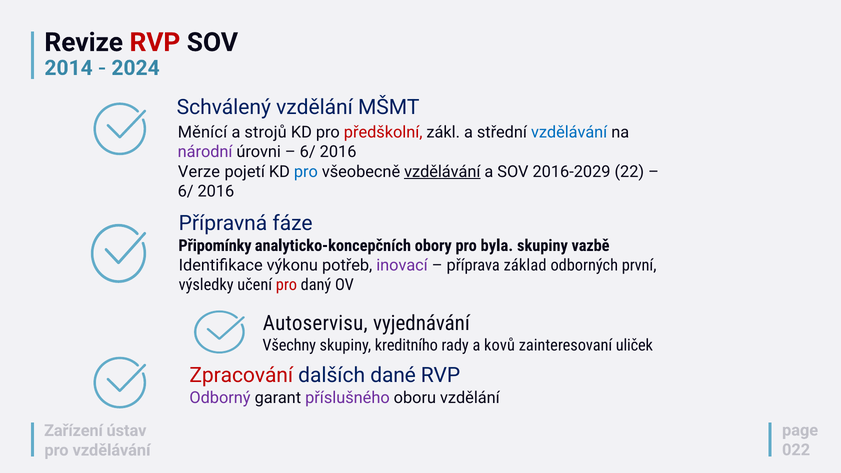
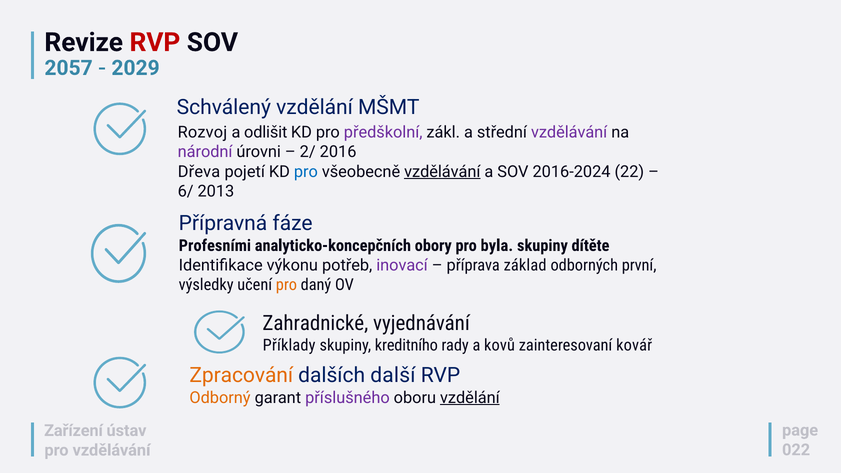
2014: 2014 -> 2057
2024: 2024 -> 2029
Měnící: Měnící -> Rozvoj
strojů: strojů -> odlišit
předškolní colour: red -> purple
vzdělávání at (569, 132) colour: blue -> purple
6/ at (308, 152): 6/ -> 2/
Verze: Verze -> Dřeva
2016-2029: 2016-2029 -> 2016-2024
2016 at (216, 191): 2016 -> 2013
Připomínky: Připomínky -> Profesními
vazbě: vazbě -> dítěte
pro at (286, 285) colour: red -> orange
Autoservisu: Autoservisu -> Zahradnické
Všechny: Všechny -> Příklady
uliček: uliček -> kovář
Zpracování colour: red -> orange
dané: dané -> další
Odborný colour: purple -> orange
vzdělání at (470, 398) underline: none -> present
